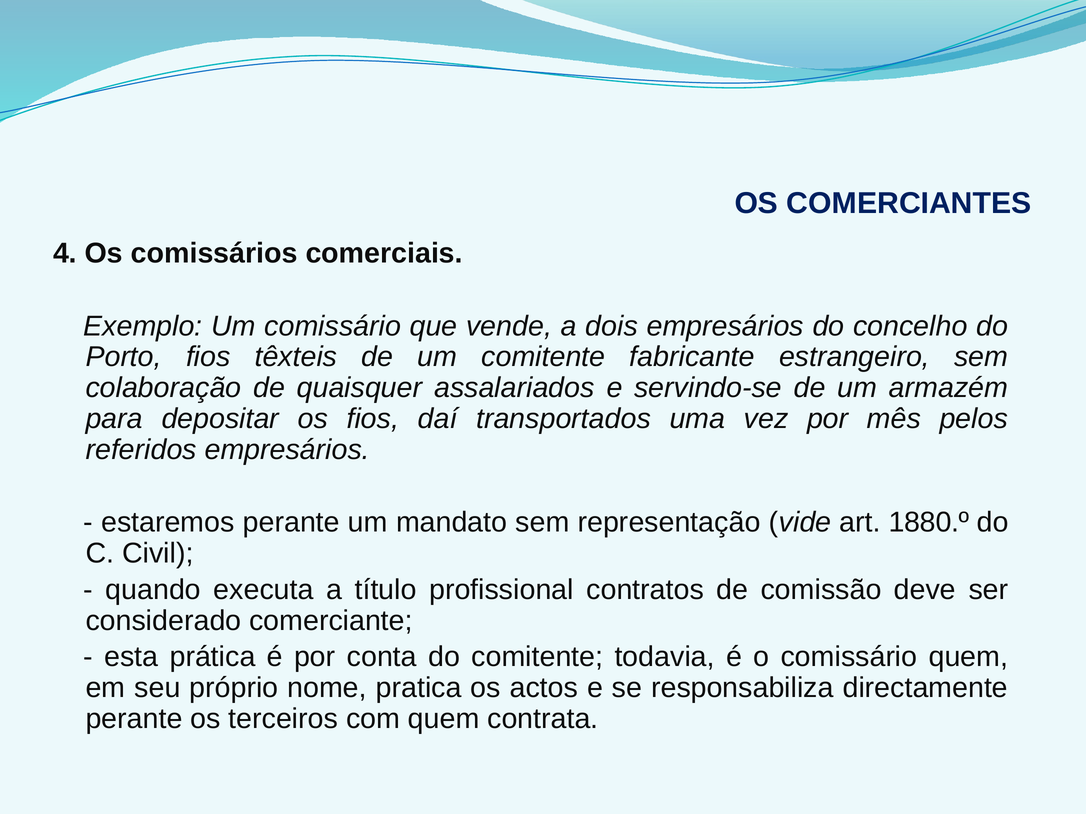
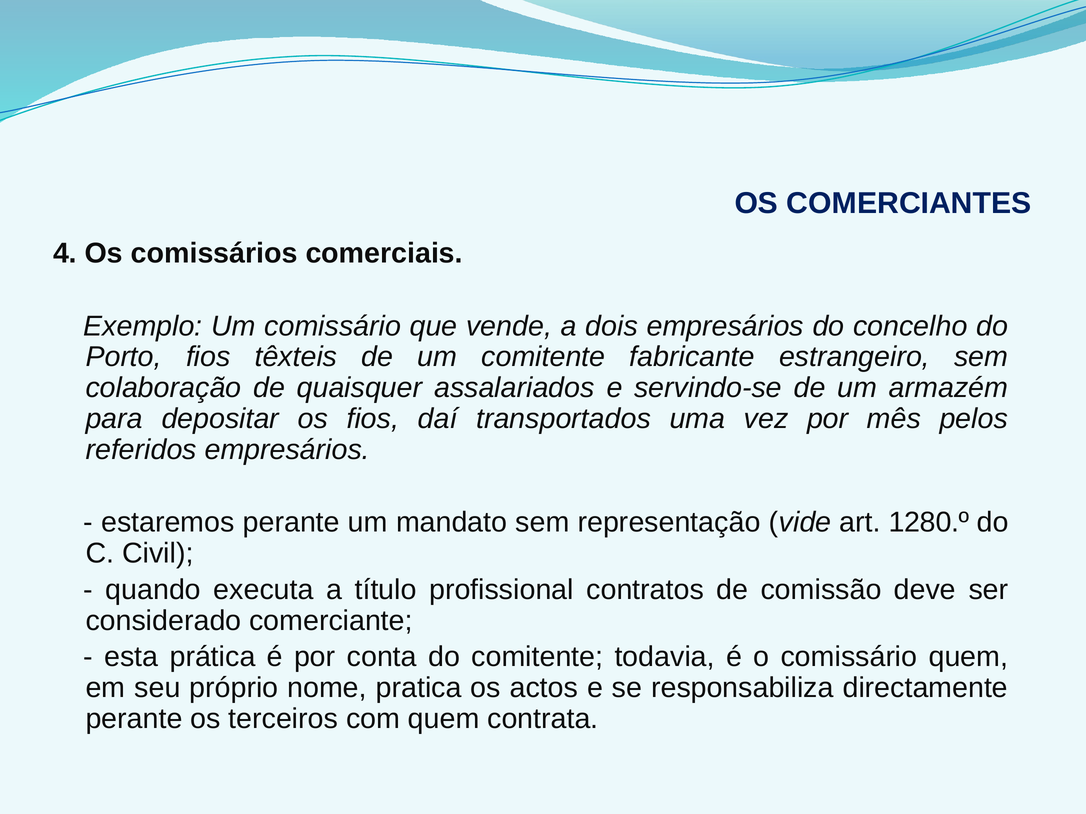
1880.º: 1880.º -> 1280.º
